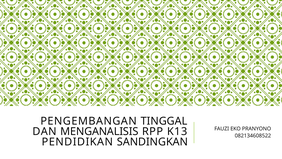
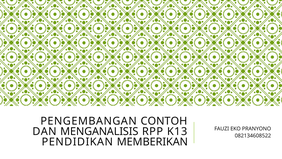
TINGGAL: TINGGAL -> CONTOH
SANDINGKAN: SANDINGKAN -> MEMBERIKAN
